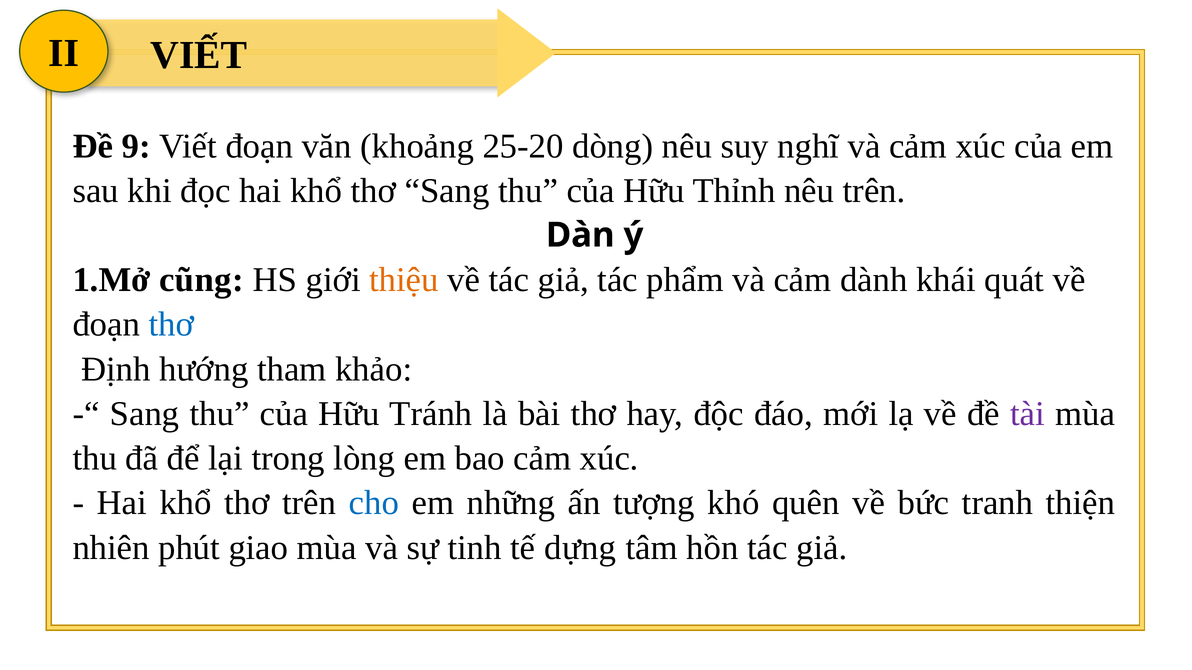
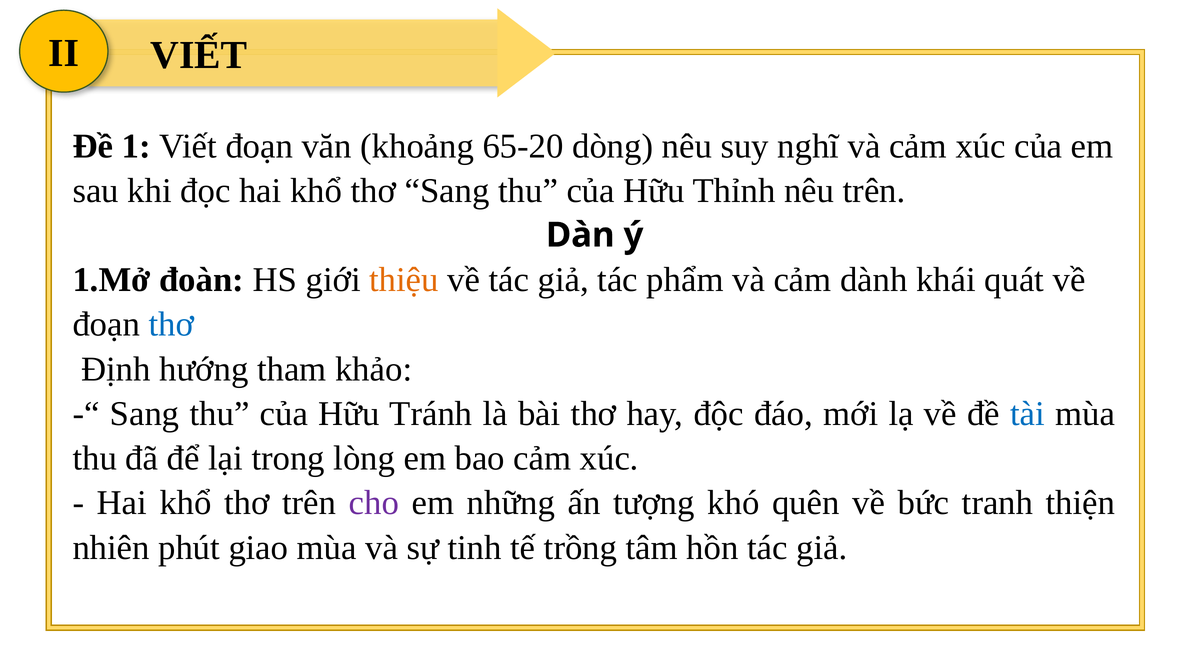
9: 9 -> 1
25-20: 25-20 -> 65-20
cũng: cũng -> đoàn
tài colour: purple -> blue
cho colour: blue -> purple
dựng: dựng -> trồng
